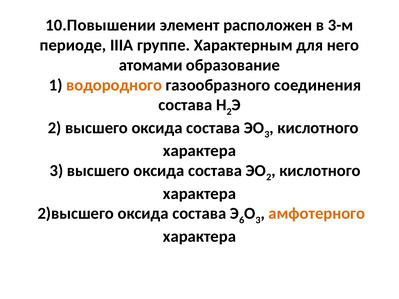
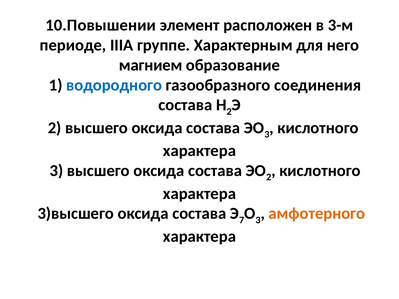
атомами: атомами -> магнием
водородного colour: orange -> blue
2)высшего: 2)высшего -> 3)высшего
6: 6 -> 7
